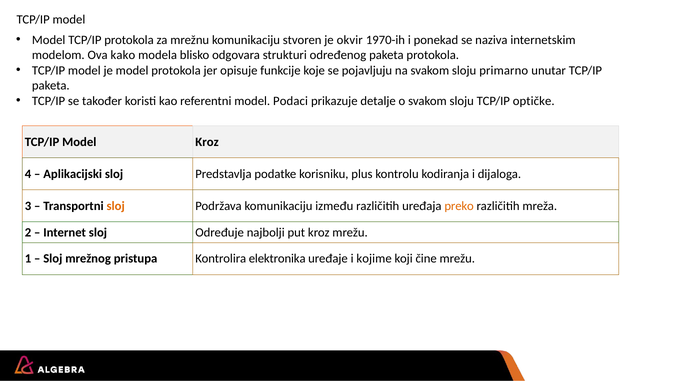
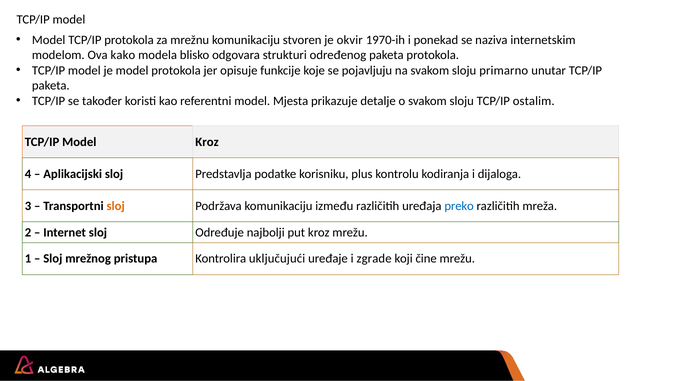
Podaci: Podaci -> Mjesta
optičke: optičke -> ostalim
preko colour: orange -> blue
elektronika: elektronika -> uključujući
kojime: kojime -> zgrade
